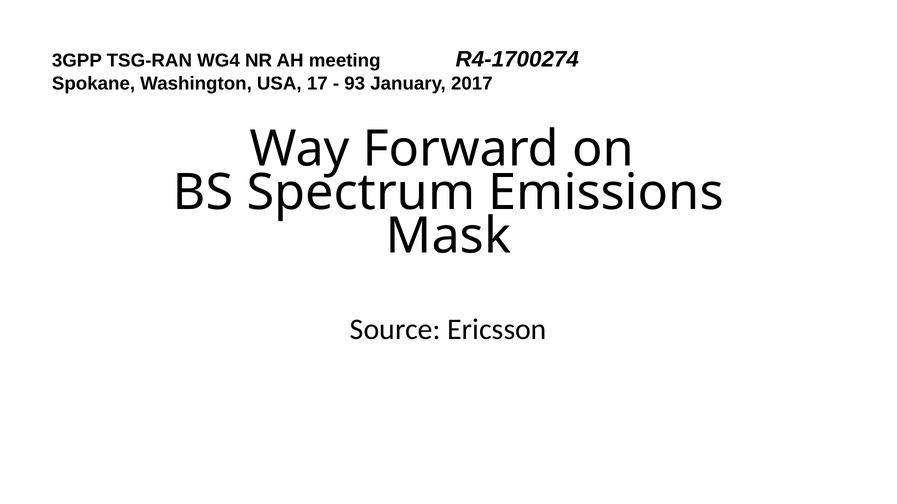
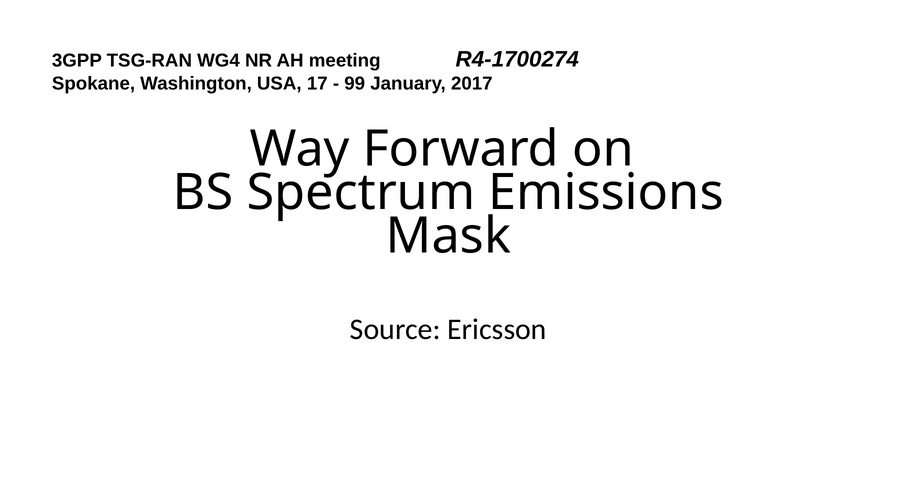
93: 93 -> 99
